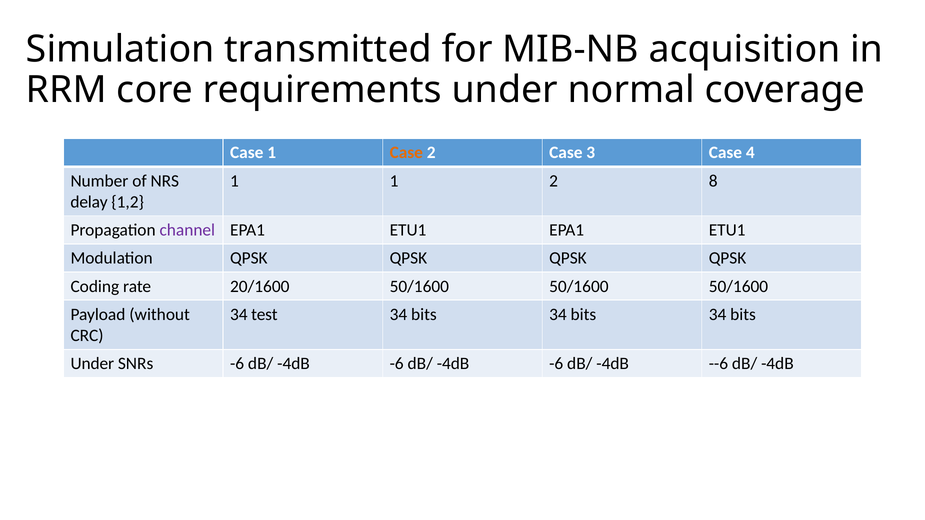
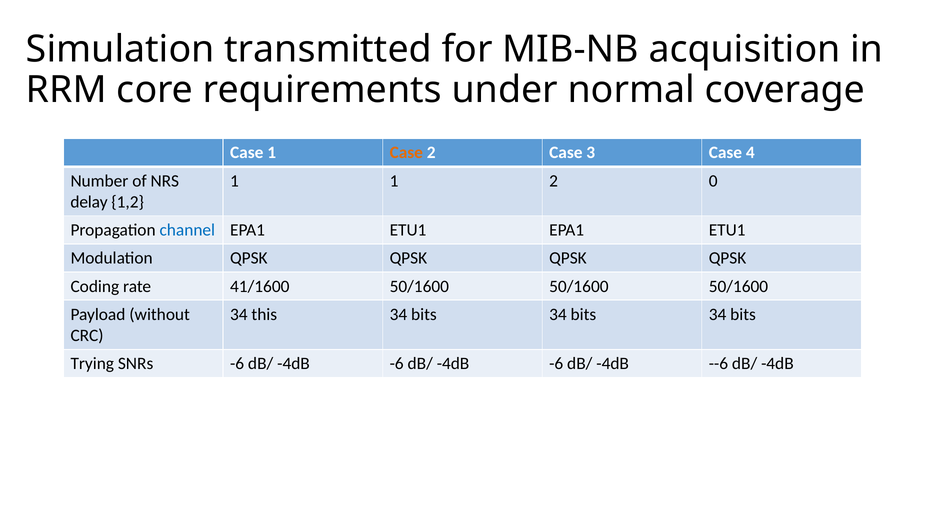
8: 8 -> 0
channel colour: purple -> blue
20/1600: 20/1600 -> 41/1600
test: test -> this
Under at (92, 364): Under -> Trying
